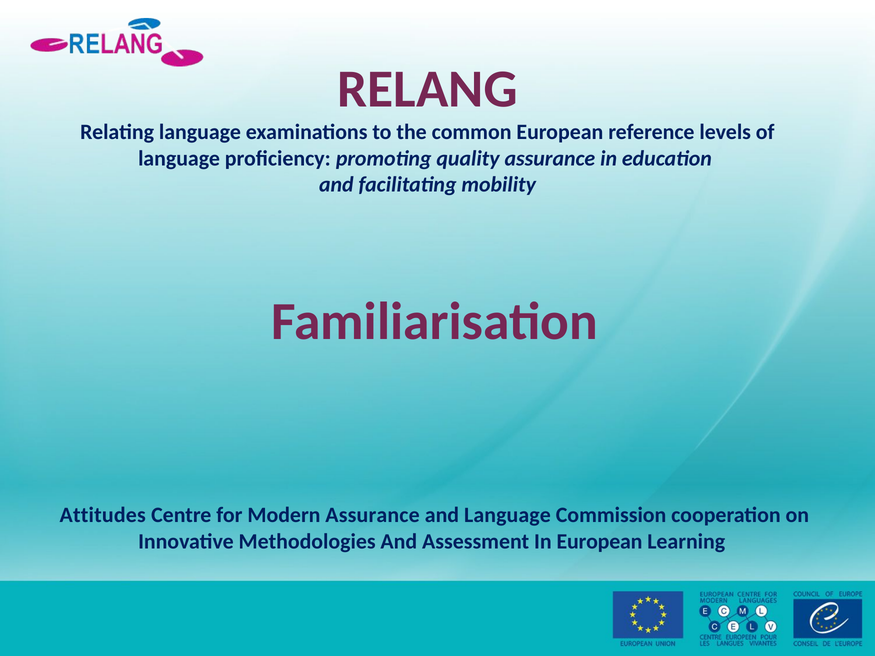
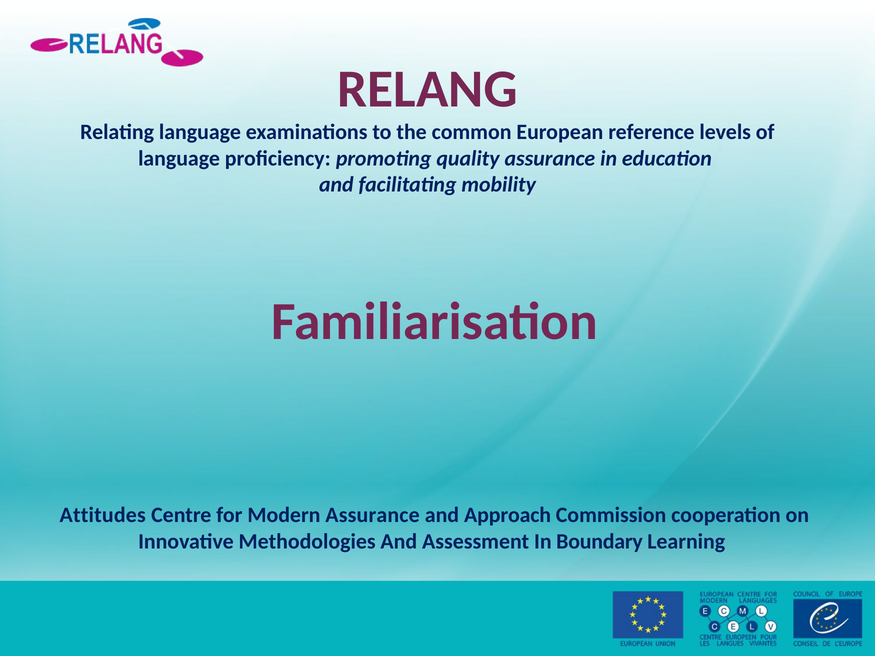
and Language: Language -> Approach
In European: European -> Boundary
